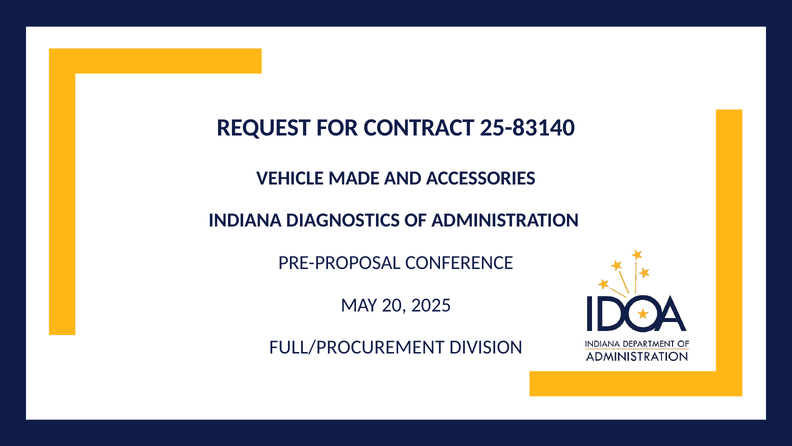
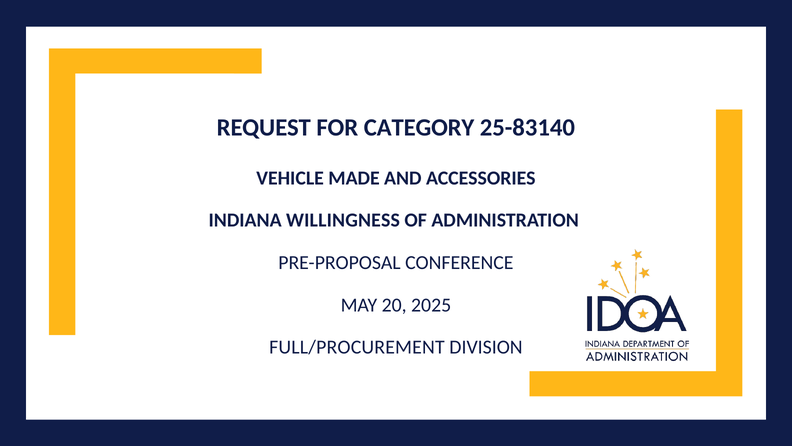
CONTRACT: CONTRACT -> CATEGORY
DIAGNOSTICS: DIAGNOSTICS -> WILLINGNESS
